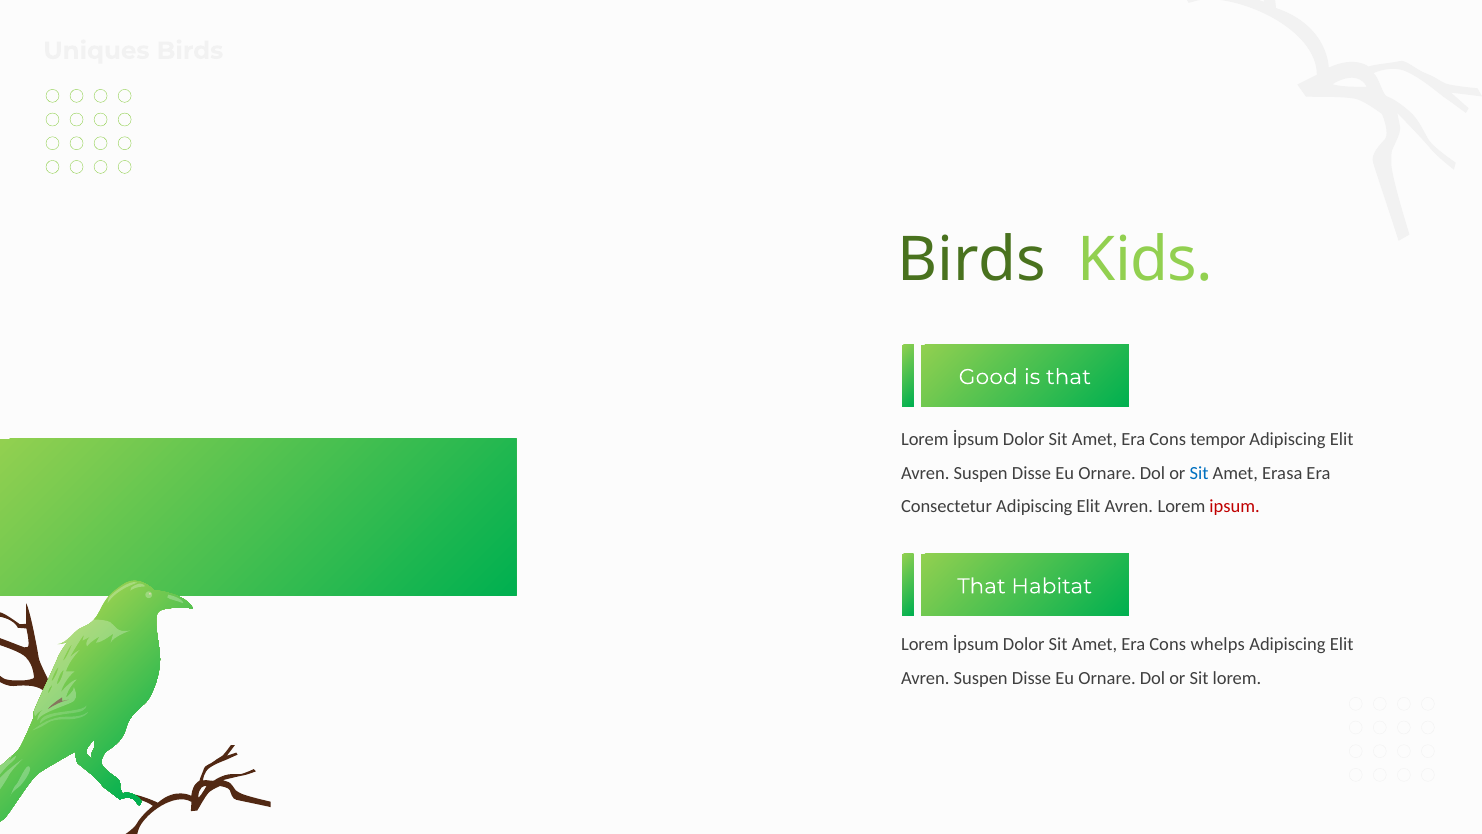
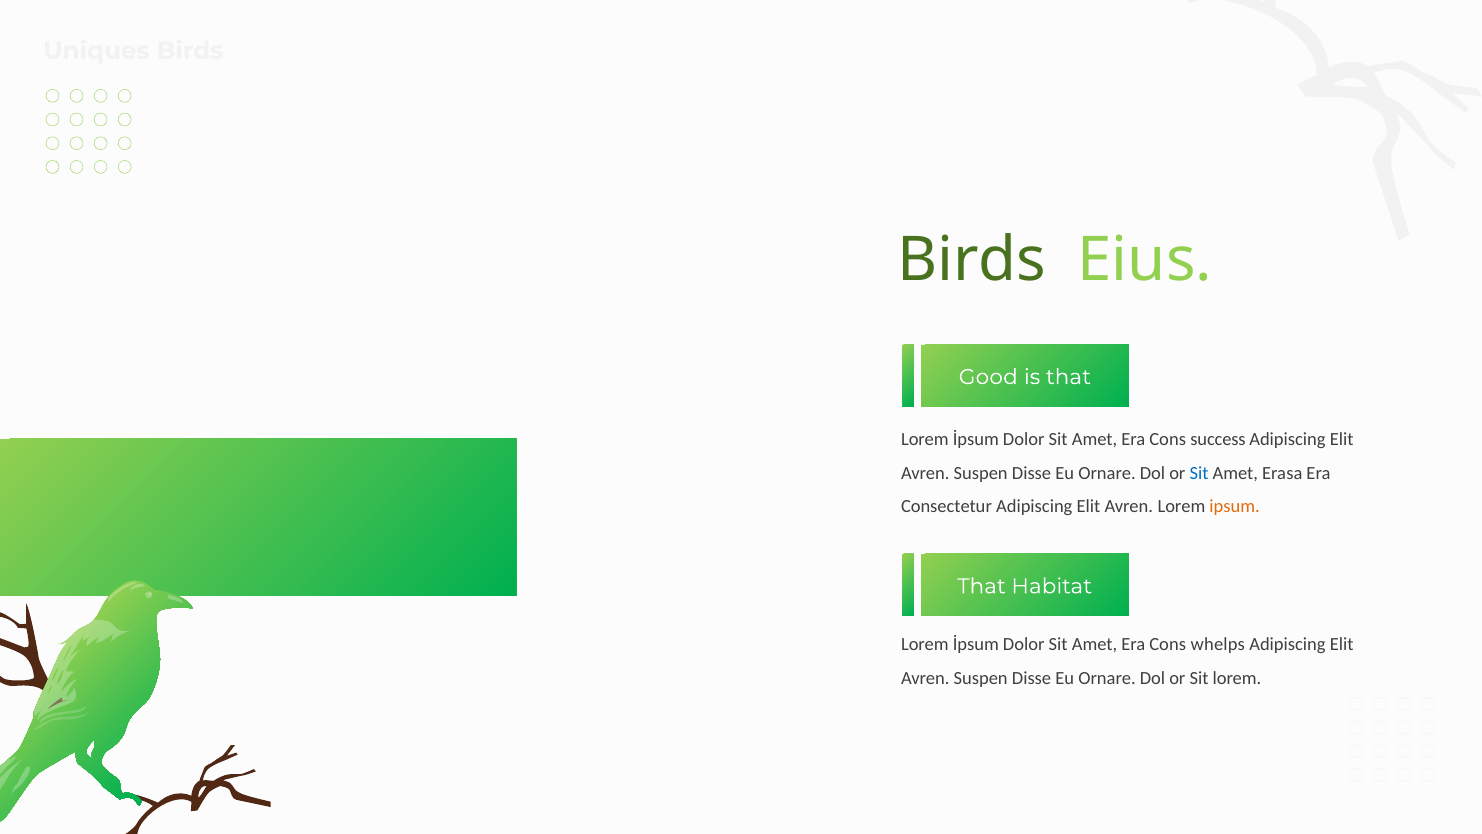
Kids: Kids -> Eius
tempor: tempor -> success
ipsum colour: red -> orange
